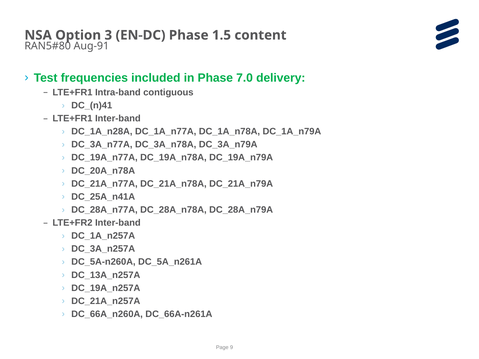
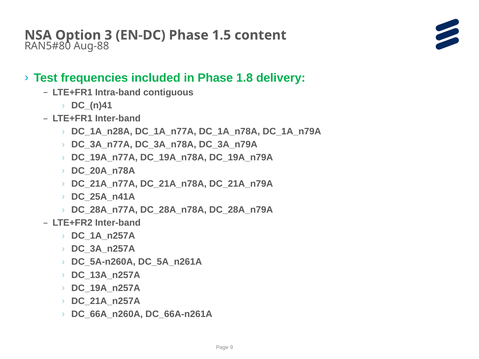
Aug-91: Aug-91 -> Aug-88
7.0: 7.0 -> 1.8
